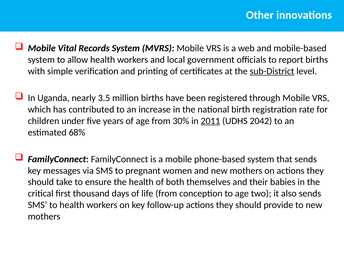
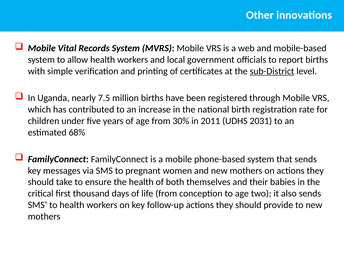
3.5: 3.5 -> 7.5
2011 underline: present -> none
2042: 2042 -> 2031
